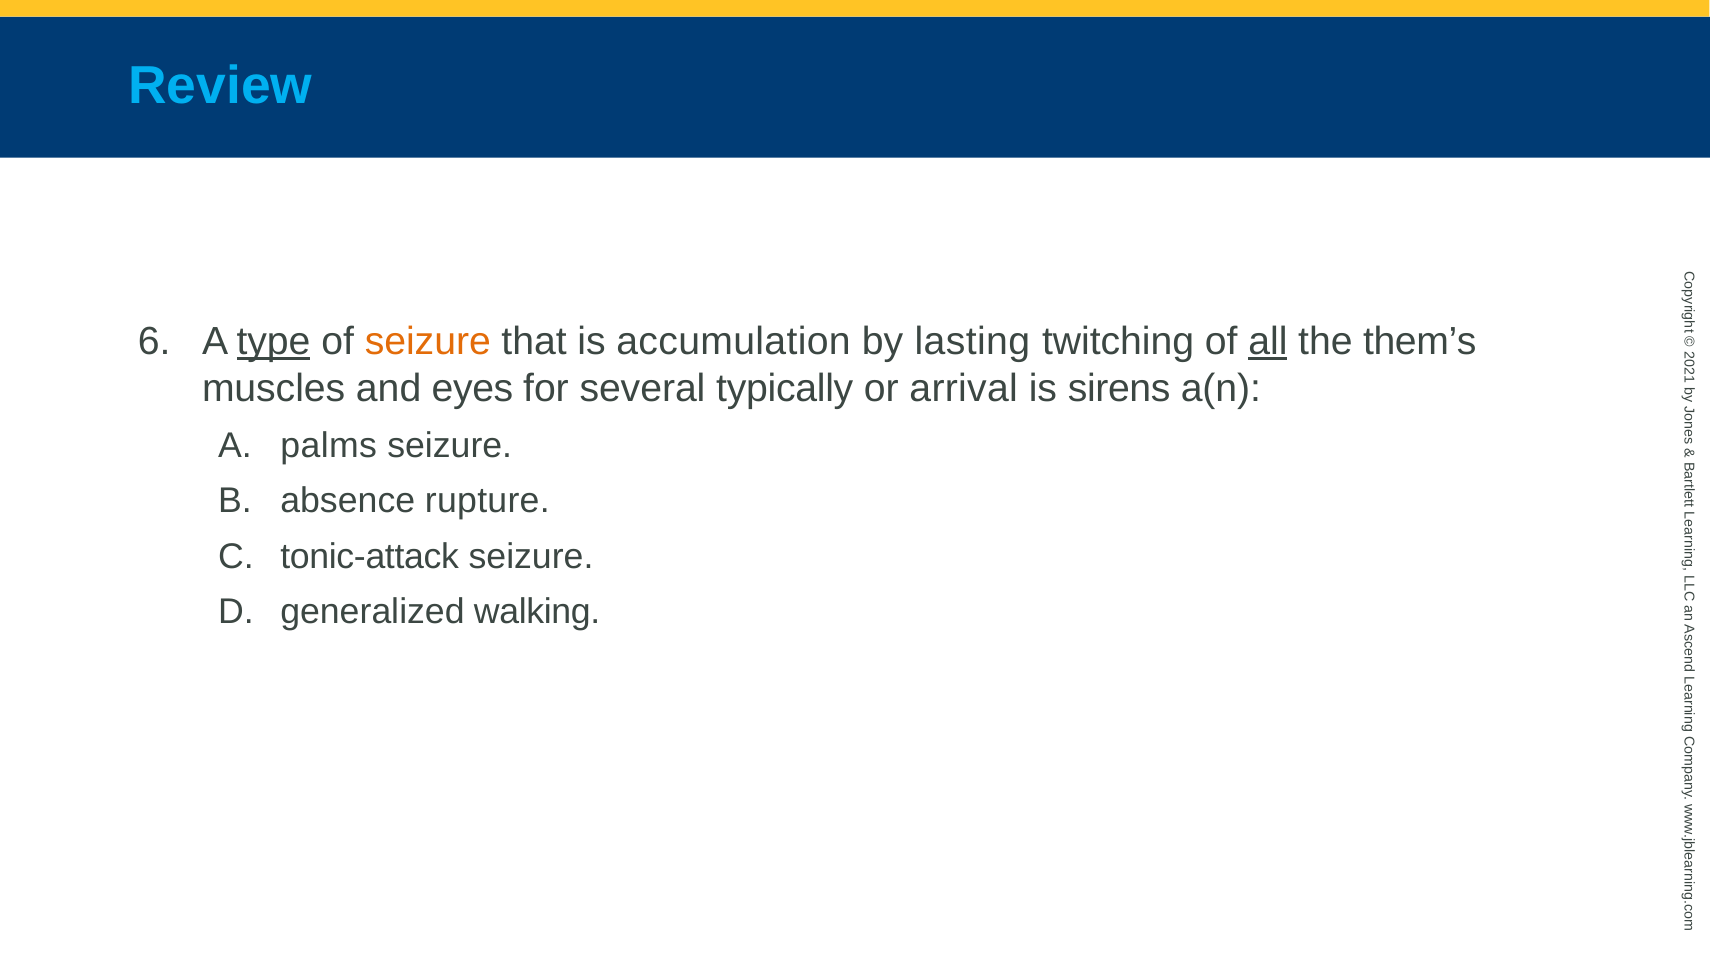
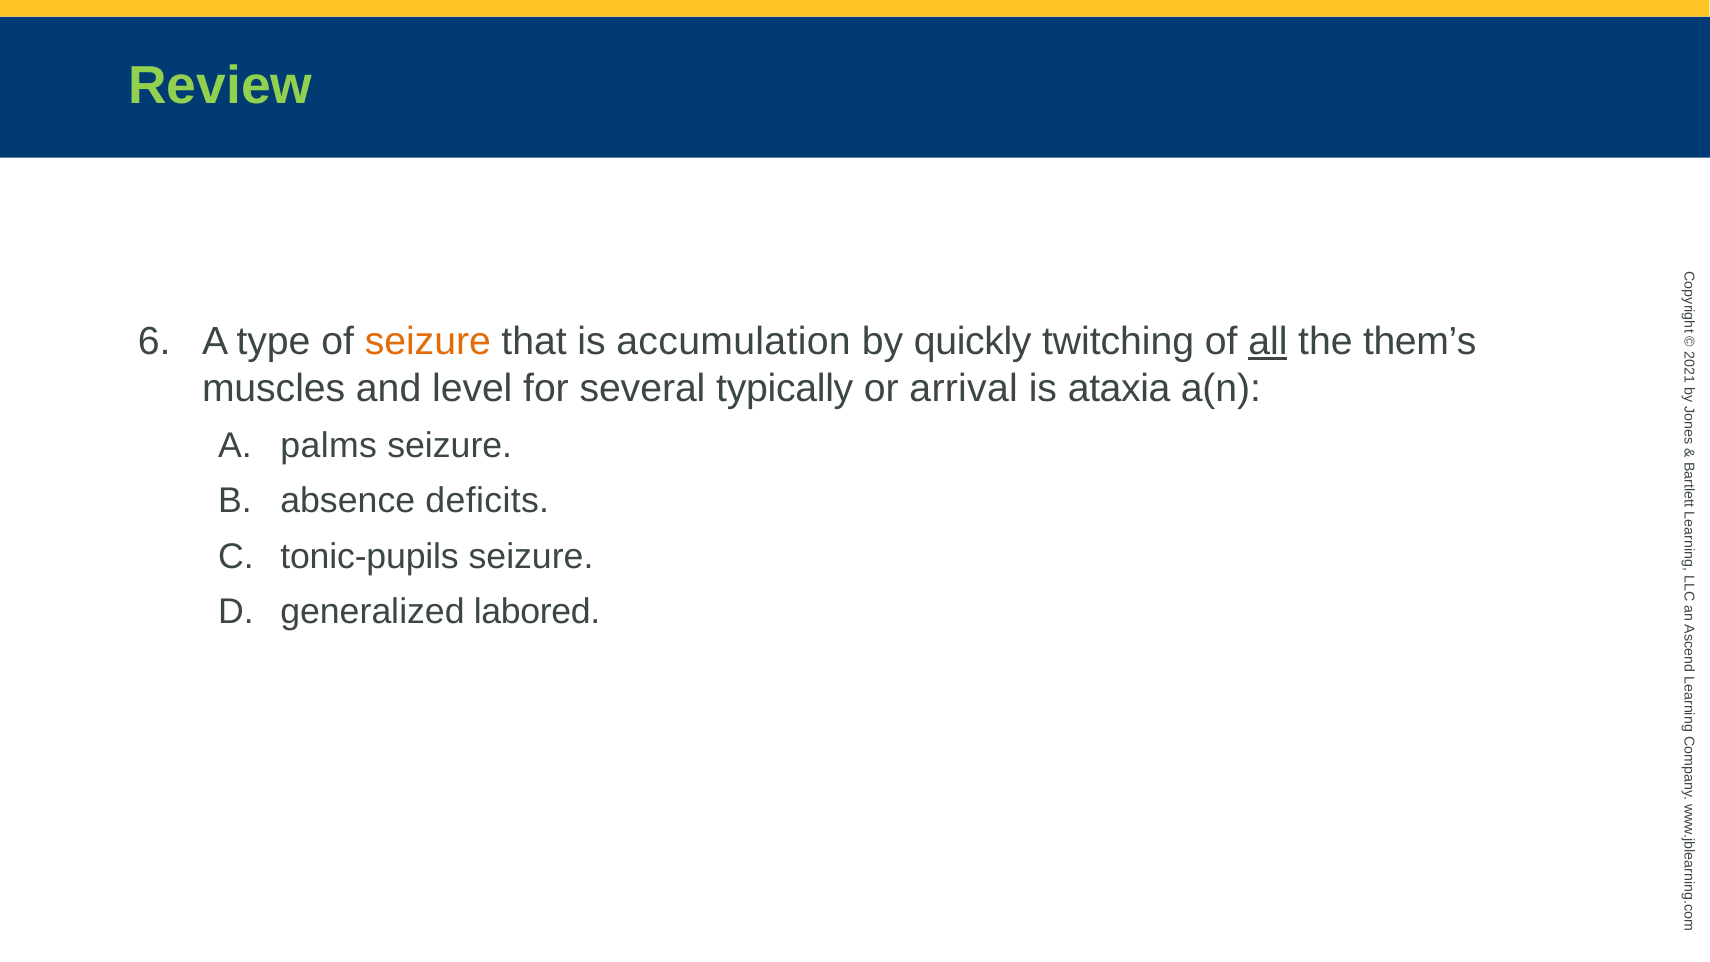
Review colour: light blue -> light green
type underline: present -> none
lasting: lasting -> quickly
eyes: eyes -> level
sirens: sirens -> ataxia
rupture: rupture -> deficits
tonic-attack: tonic-attack -> tonic-pupils
walking: walking -> labored
